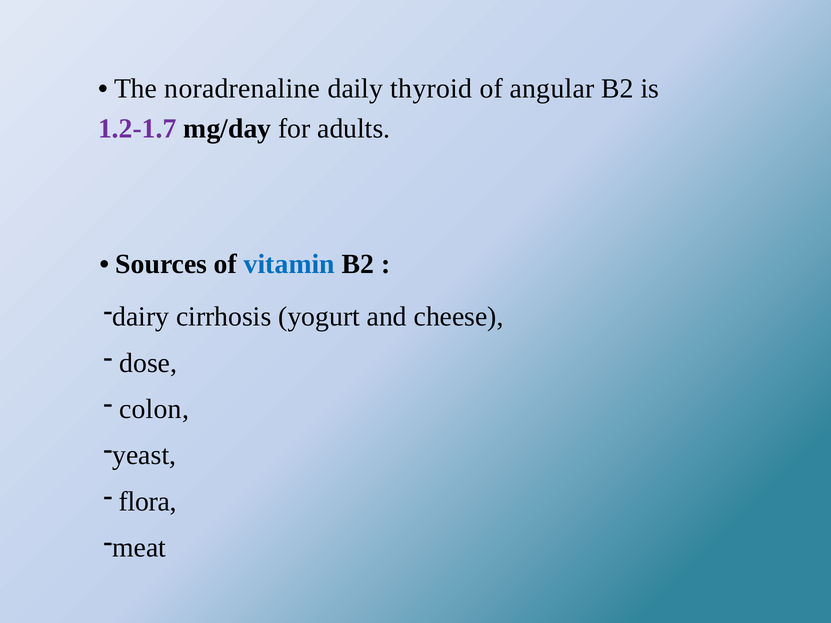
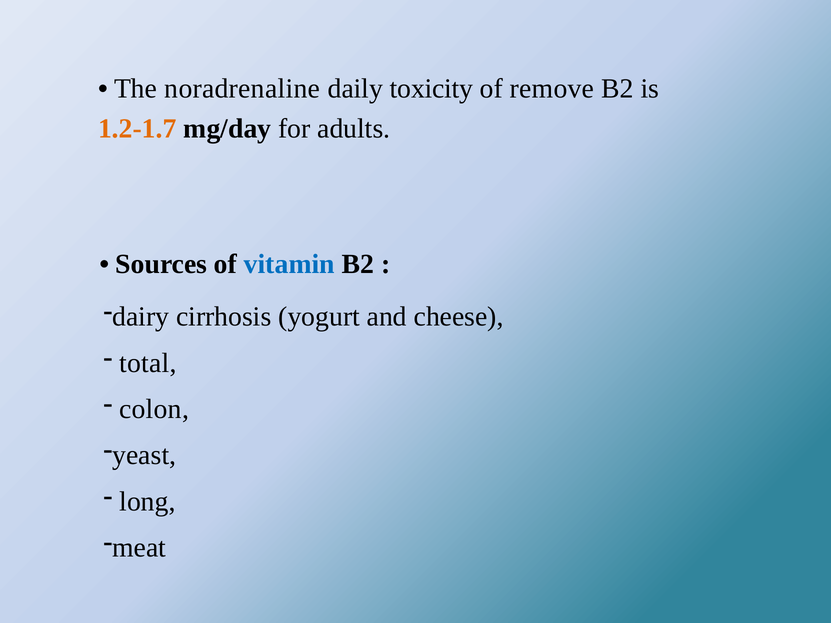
thyroid: thyroid -> toxicity
angular: angular -> remove
1.2-1.7 colour: purple -> orange
dose: dose -> total
flora: flora -> long
